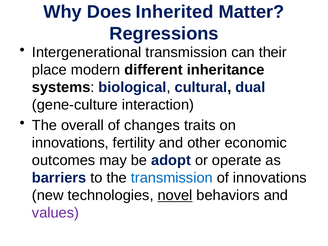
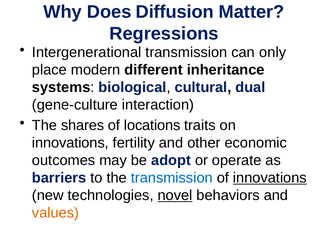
Inherited: Inherited -> Diffusion
their: their -> only
overall: overall -> shares
changes: changes -> locations
innovations at (270, 178) underline: none -> present
values colour: purple -> orange
